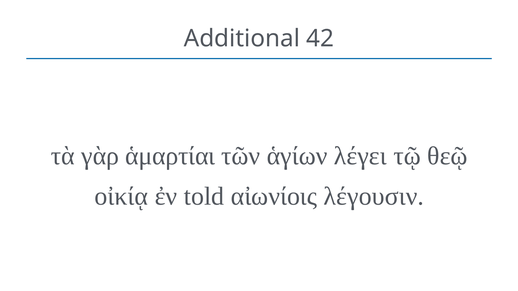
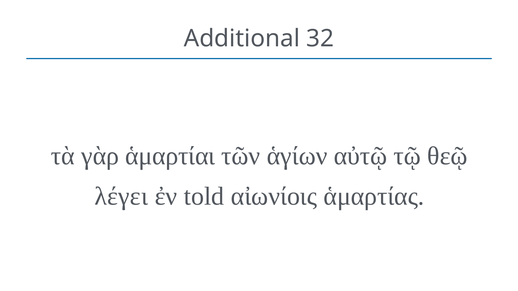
42: 42 -> 32
λέγει: λέγει -> αὐτῷ
οἰκίᾳ: οἰκίᾳ -> λέγει
λέγουσιν: λέγουσιν -> ἁμαρτίας
